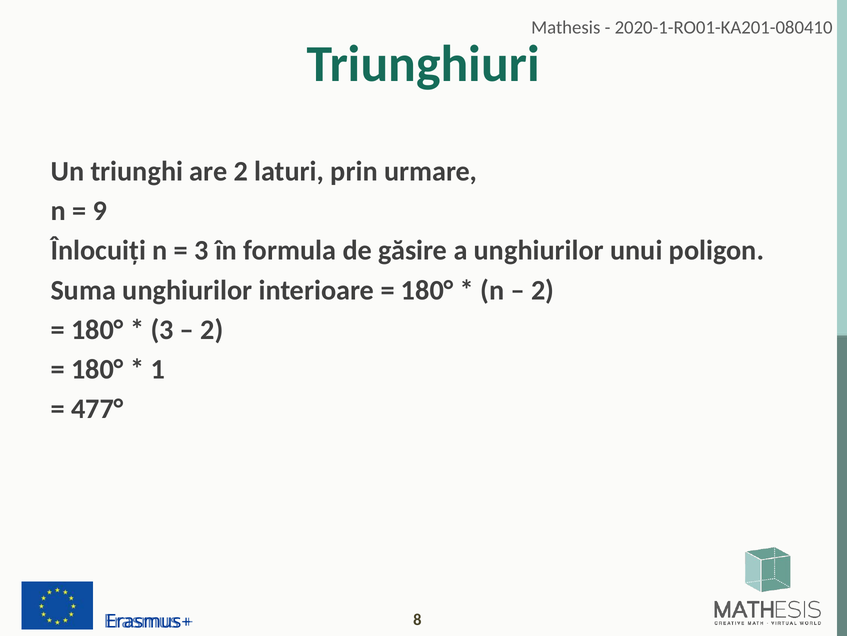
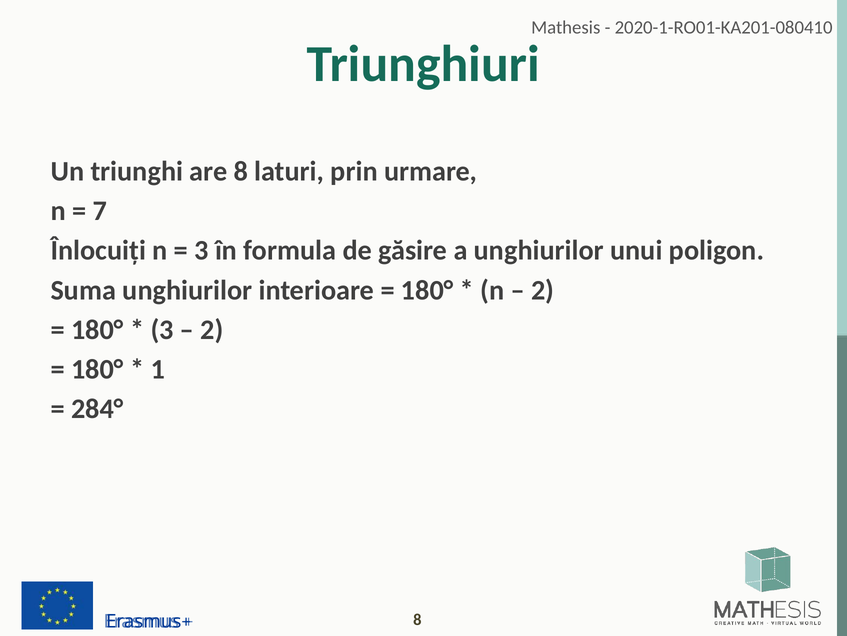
are 2: 2 -> 8
9: 9 -> 7
477°: 477° -> 284°
